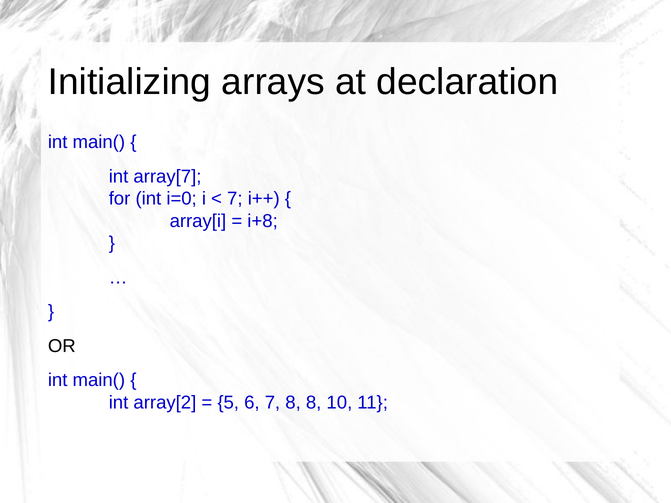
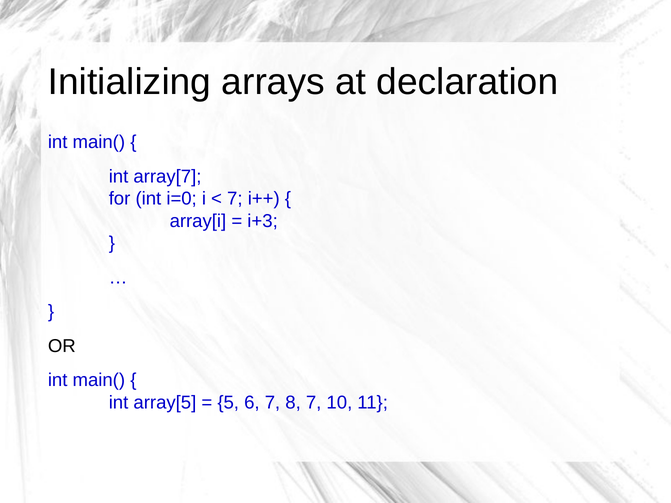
i+8: i+8 -> i+3
array[2: array[2 -> array[5
8 8: 8 -> 7
